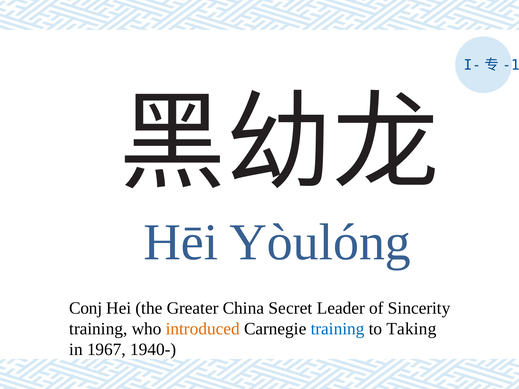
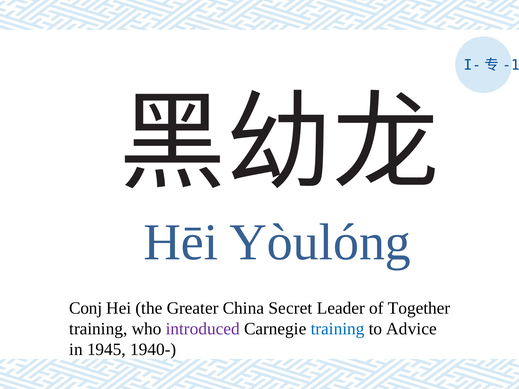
Sincerity: Sincerity -> Together
introduced colour: orange -> purple
Taking: Taking -> Advice
1967: 1967 -> 1945
